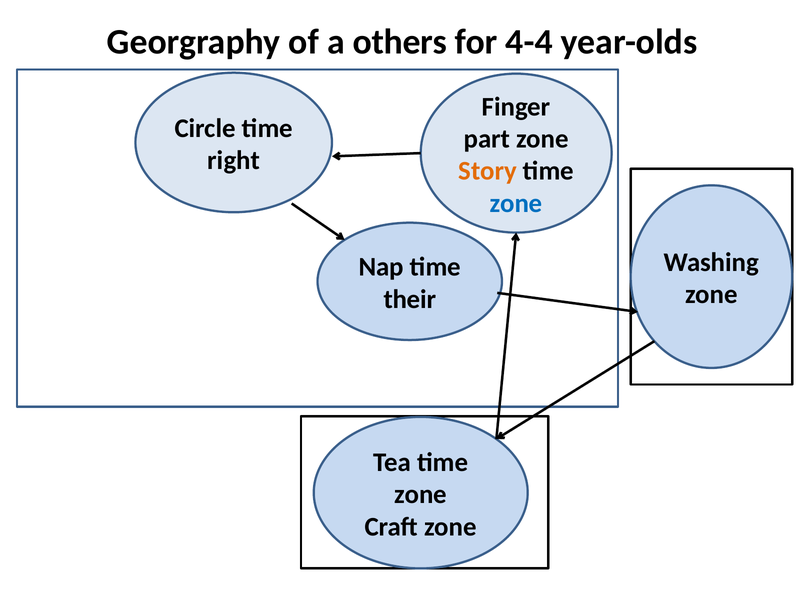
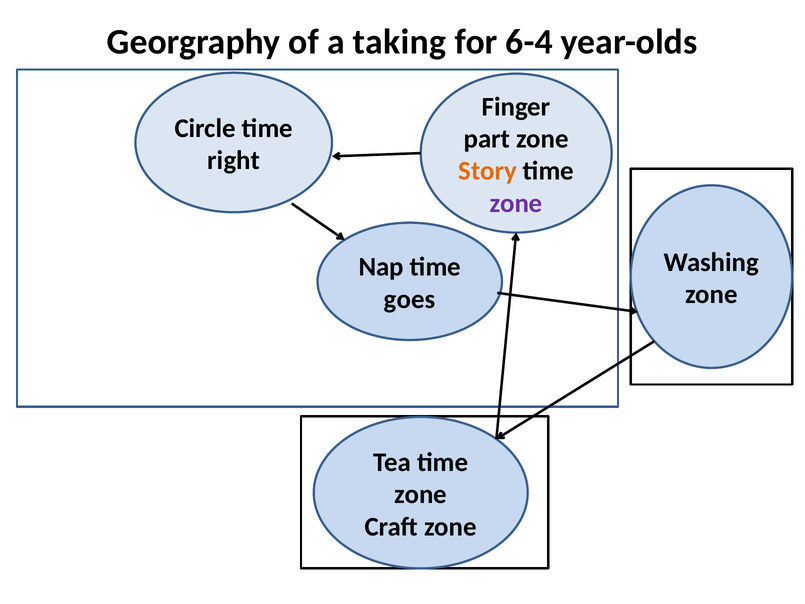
others: others -> taking
4-4: 4-4 -> 6-4
zone at (516, 203) colour: blue -> purple
their: their -> goes
